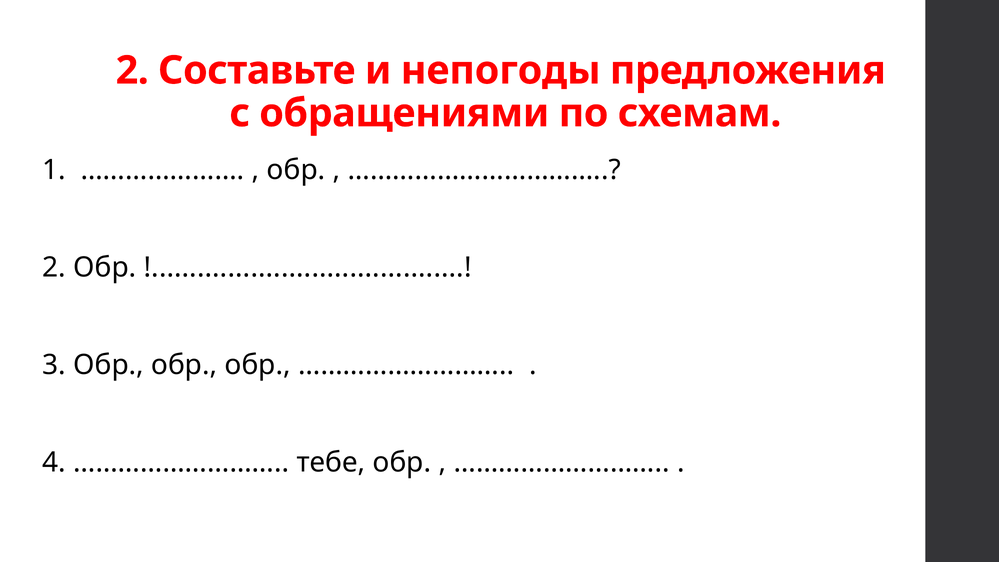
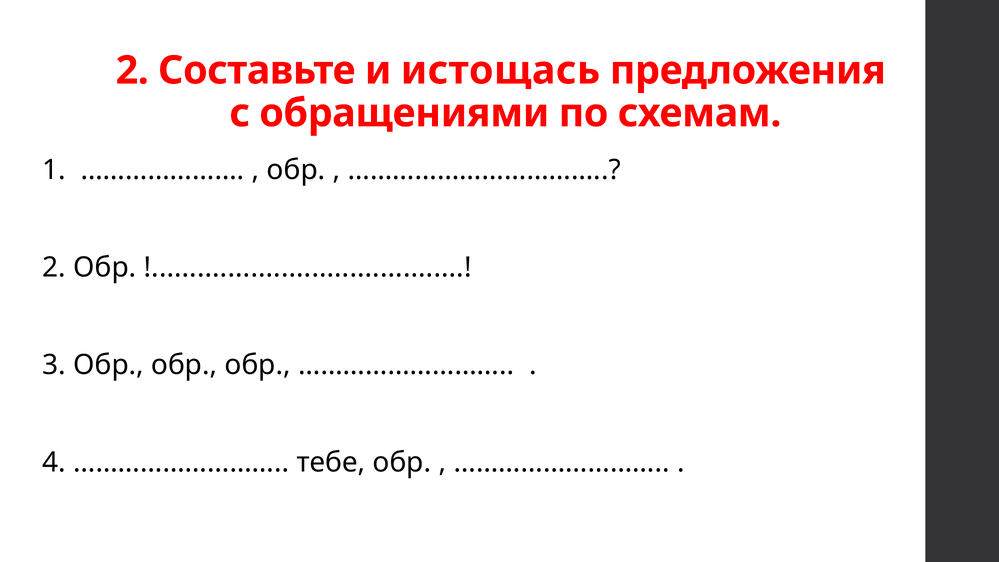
непогоды: непогоды -> истощась
